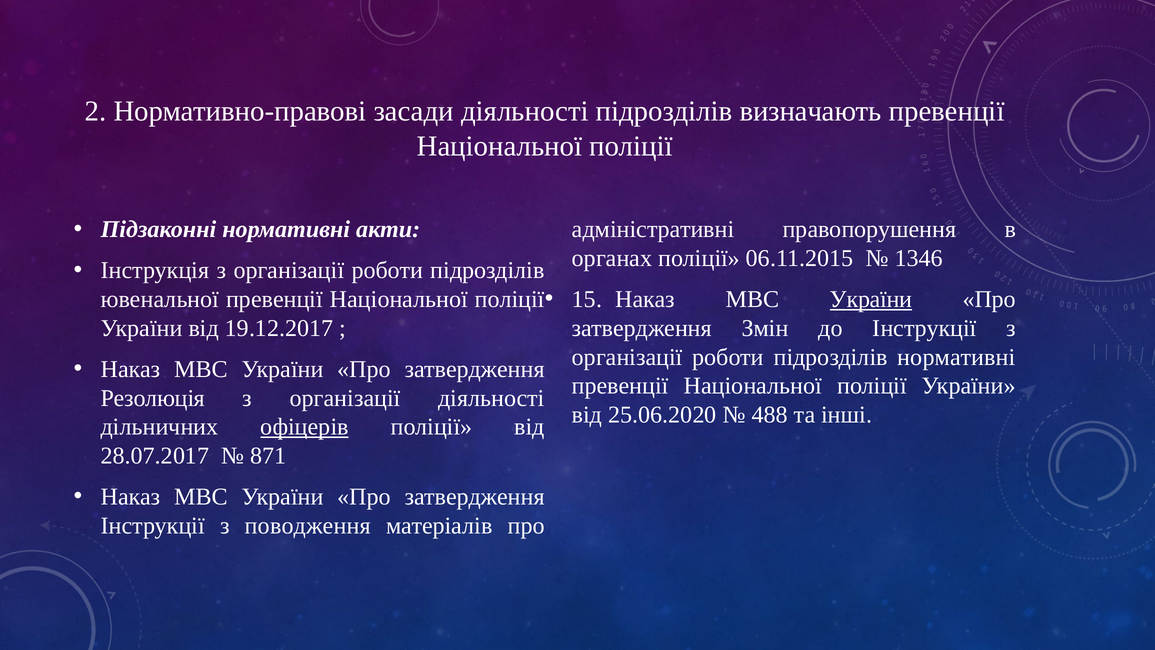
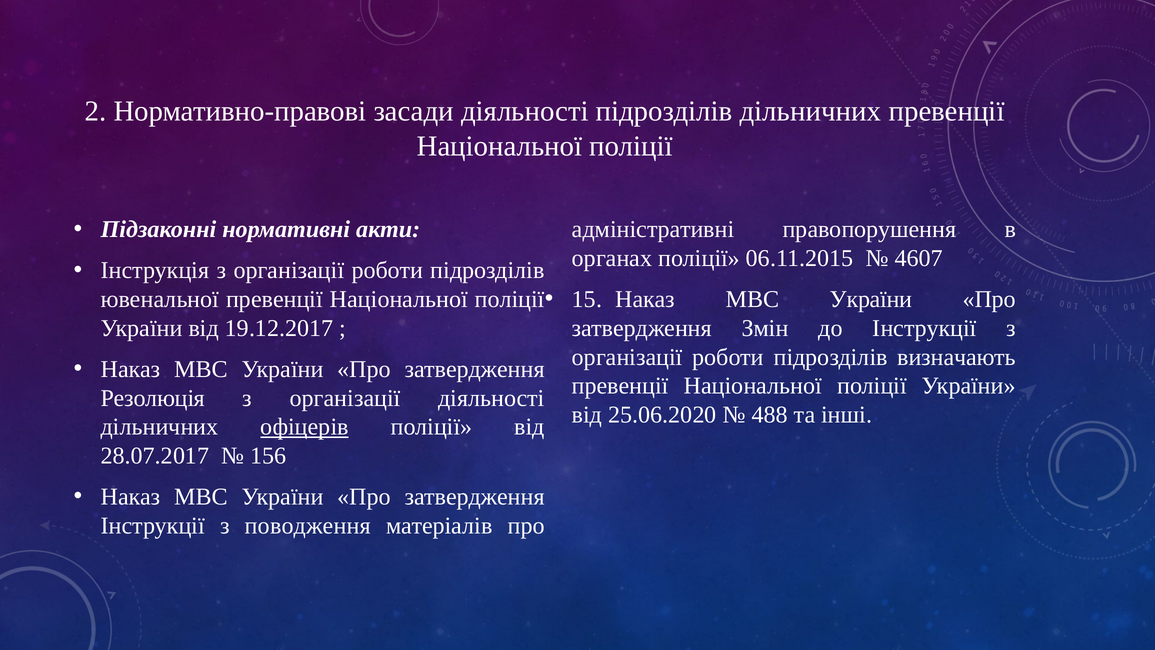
підрозділів визначають: визначають -> дільничних
1346: 1346 -> 4607
України at (871, 299) underline: present -> none
підрозділів нормативні: нормативні -> визначають
871: 871 -> 156
